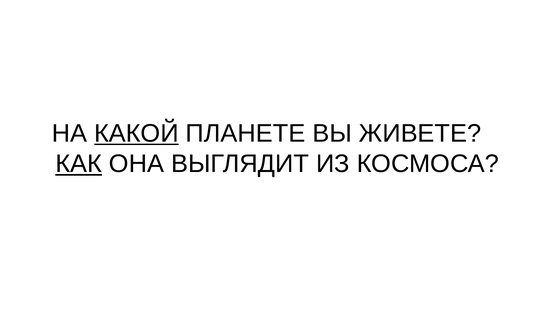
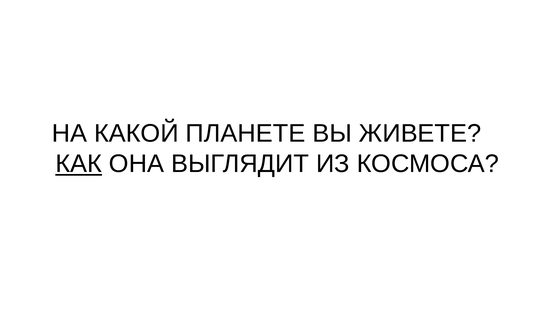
КАКОЙ underline: present -> none
